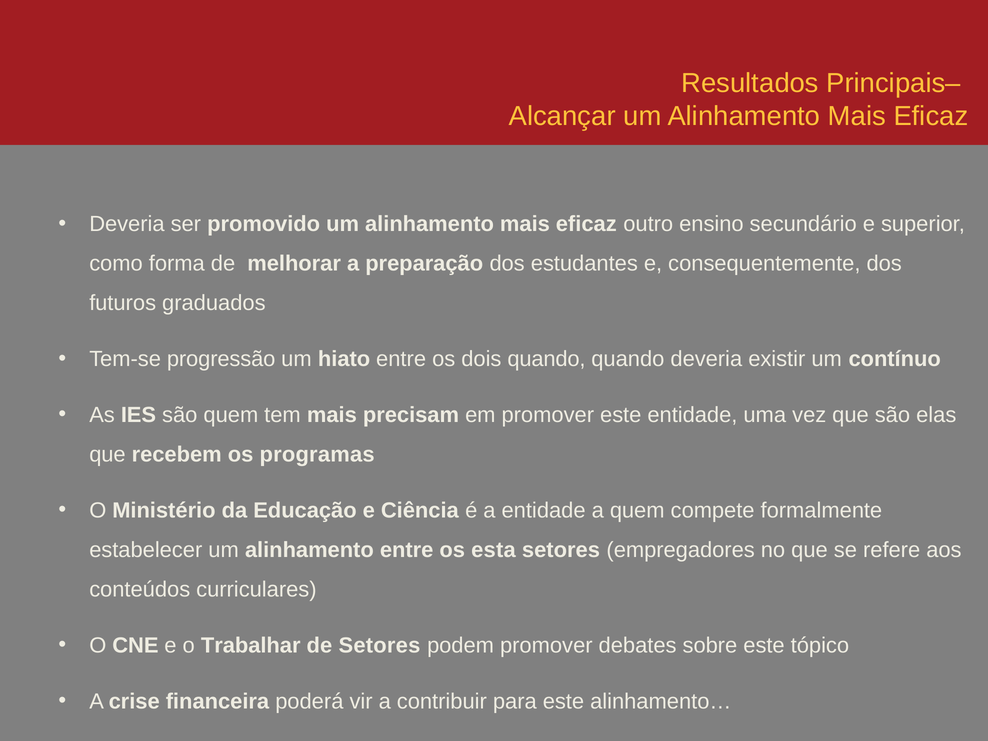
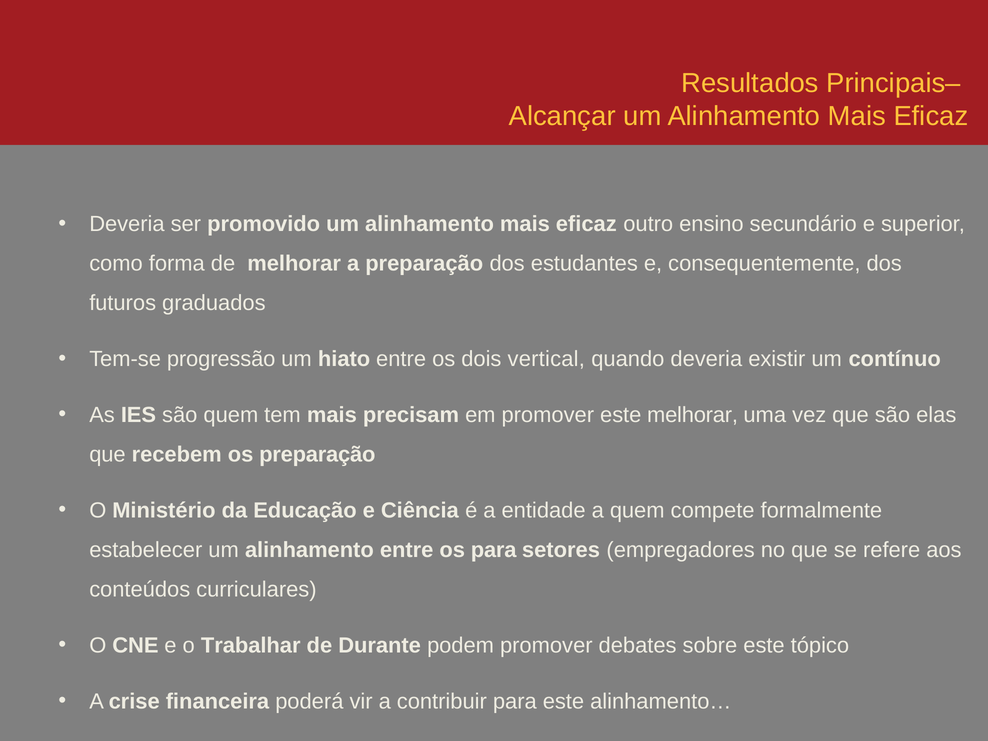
dois quando: quando -> vertical
este entidade: entidade -> melhorar
os programas: programas -> preparação
os esta: esta -> para
de Setores: Setores -> Durante
